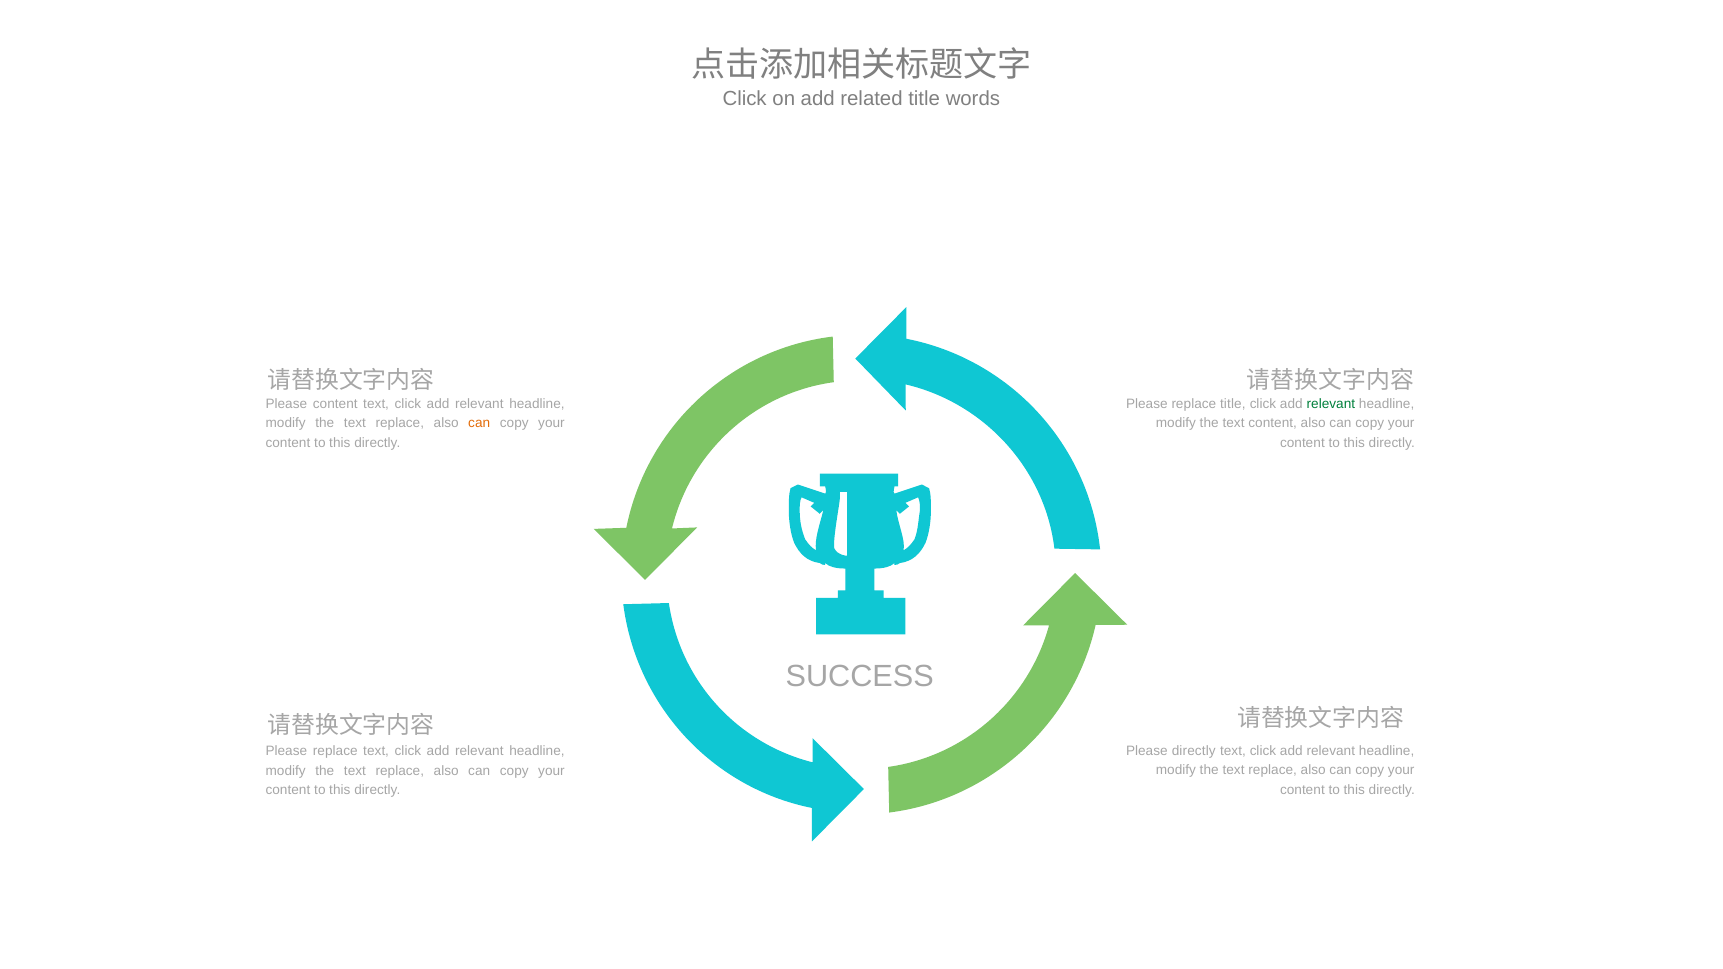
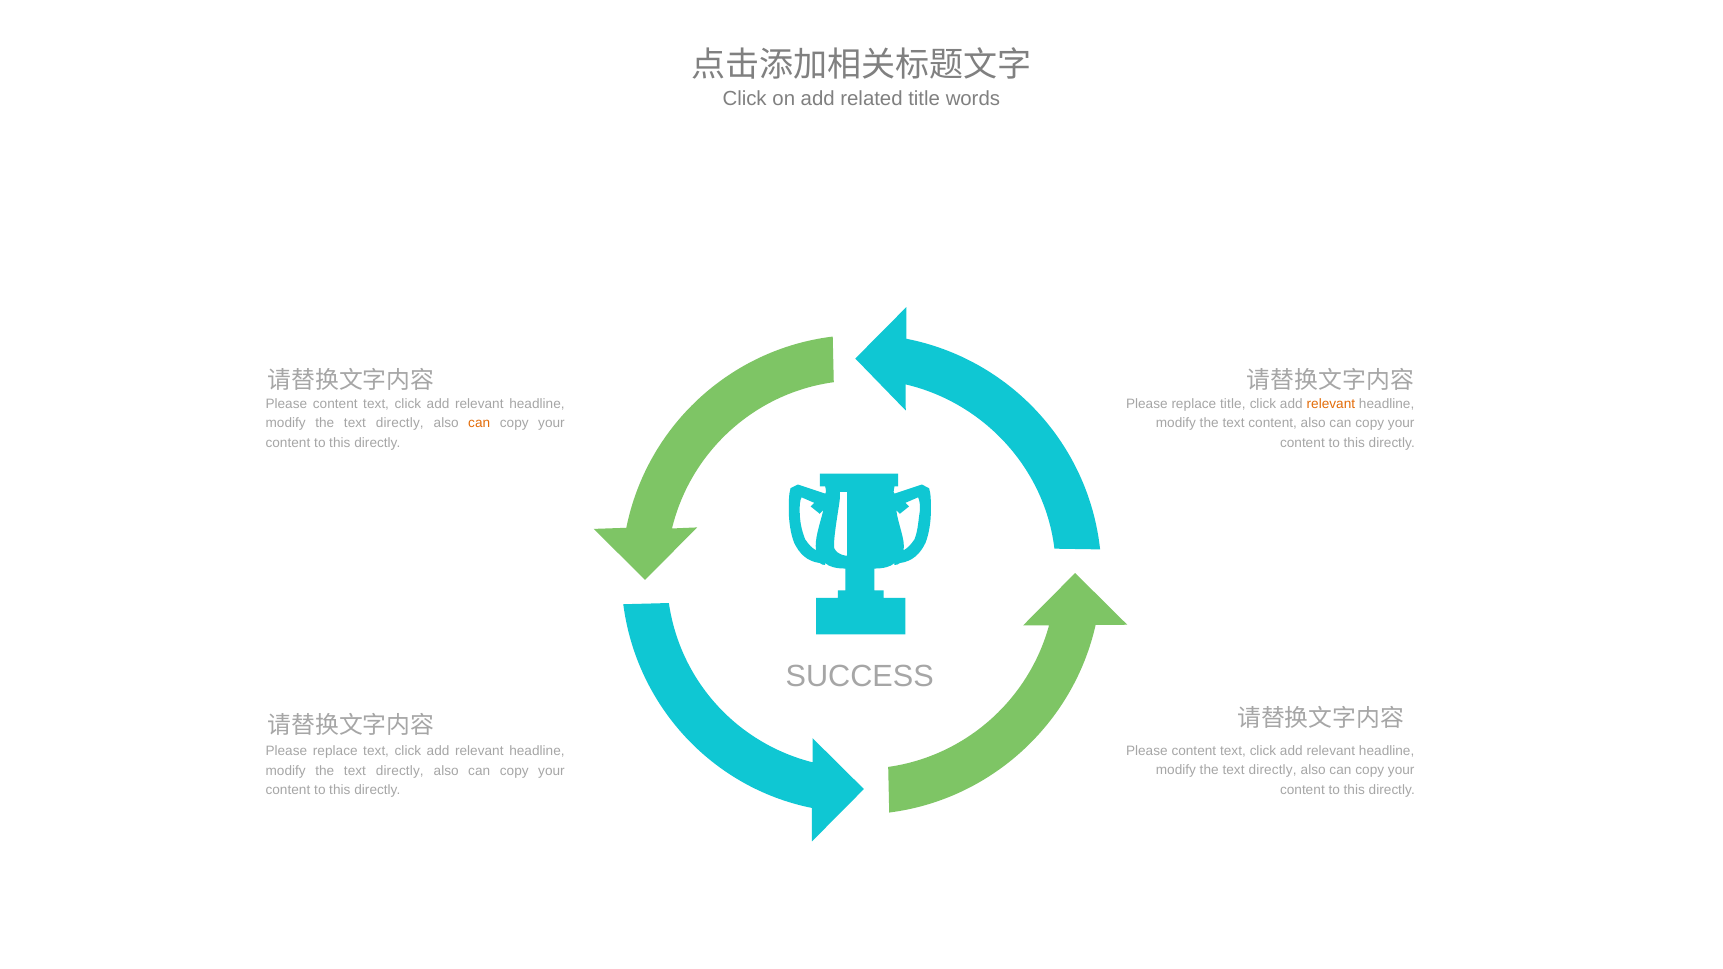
relevant at (1331, 404) colour: green -> orange
replace at (400, 423): replace -> directly
directly at (1194, 751): directly -> content
replace at (1273, 770): replace -> directly
replace at (400, 771): replace -> directly
